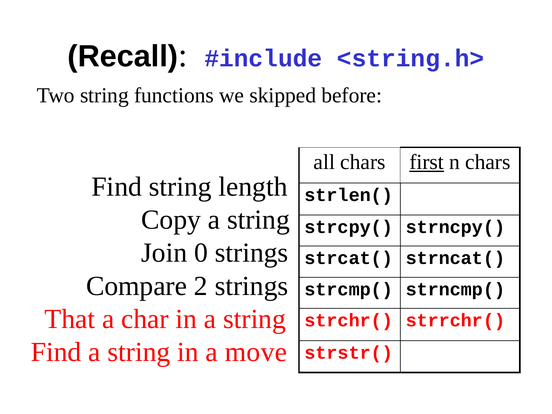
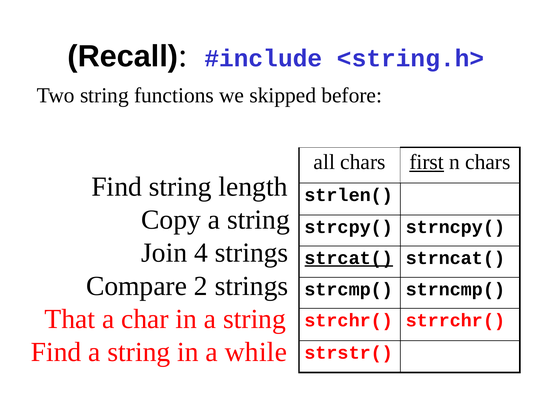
0: 0 -> 4
strcat( underline: none -> present
move: move -> while
